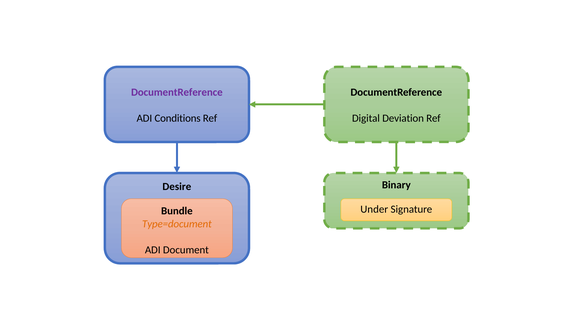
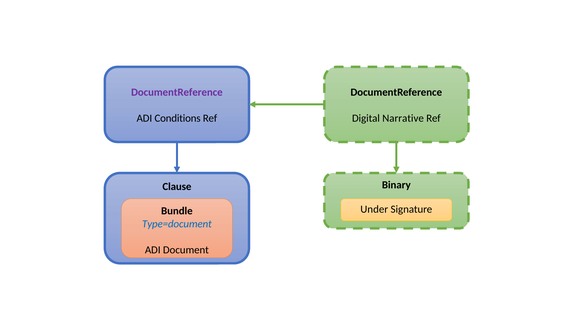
Deviation: Deviation -> Narrative
Desire: Desire -> Clause
Type=document colour: orange -> blue
